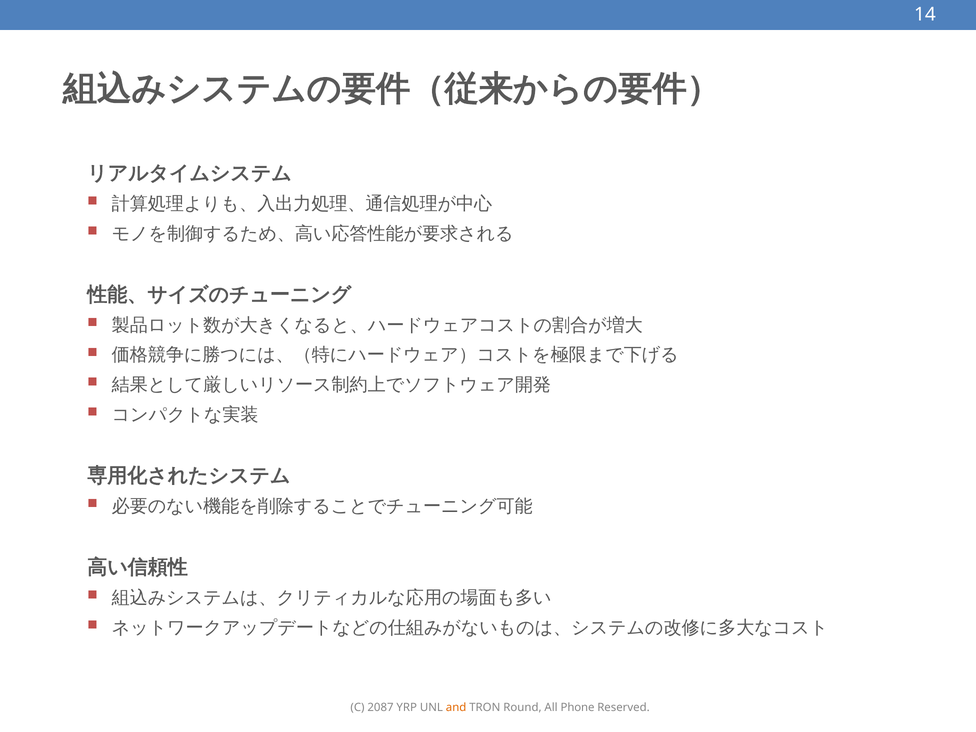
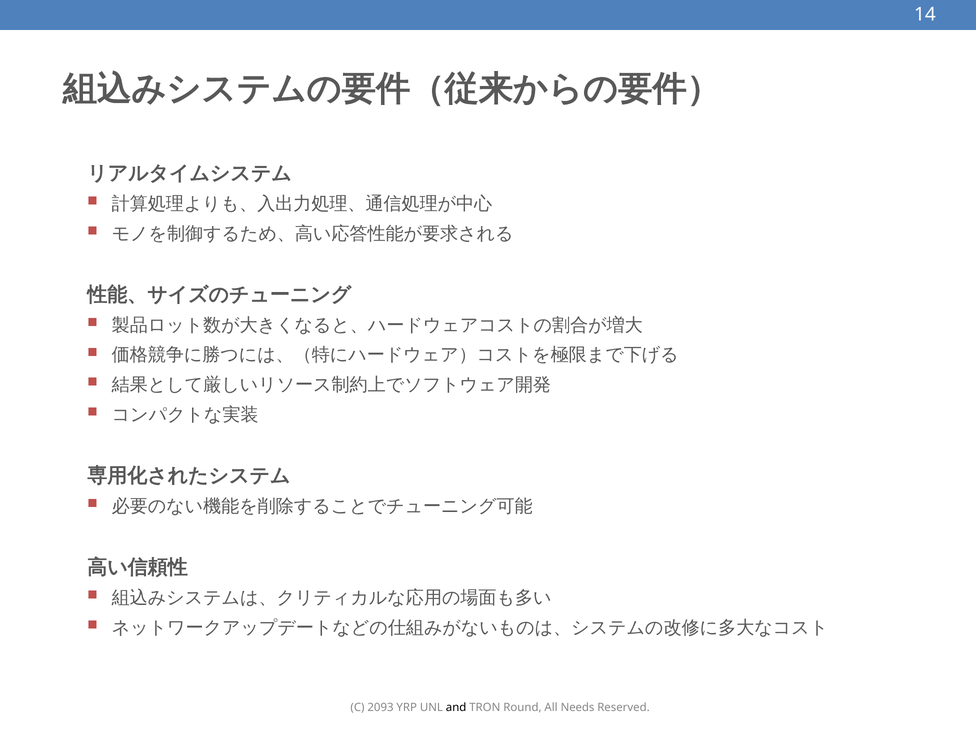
2087: 2087 -> 2093
and colour: orange -> black
Phone: Phone -> Needs
